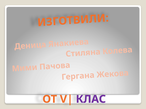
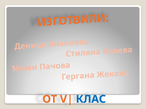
КЛАС colour: purple -> blue
